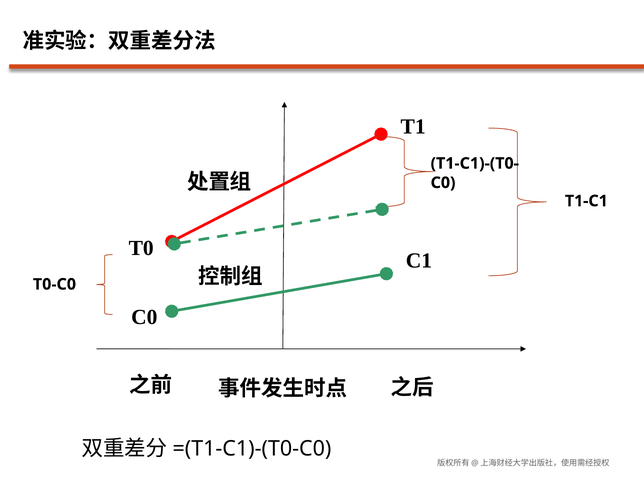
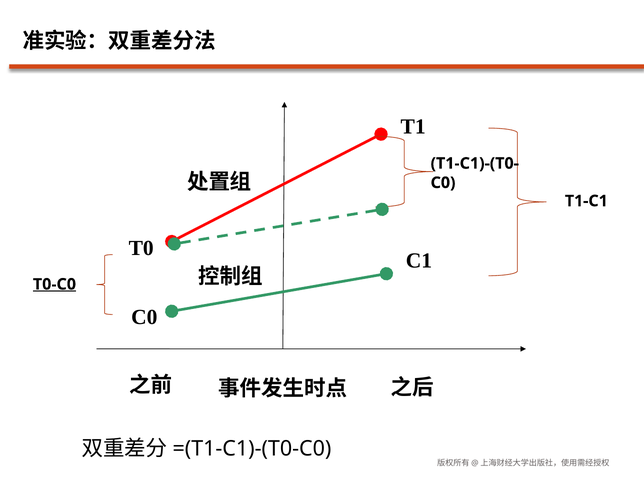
T0-C0 underline: none -> present
